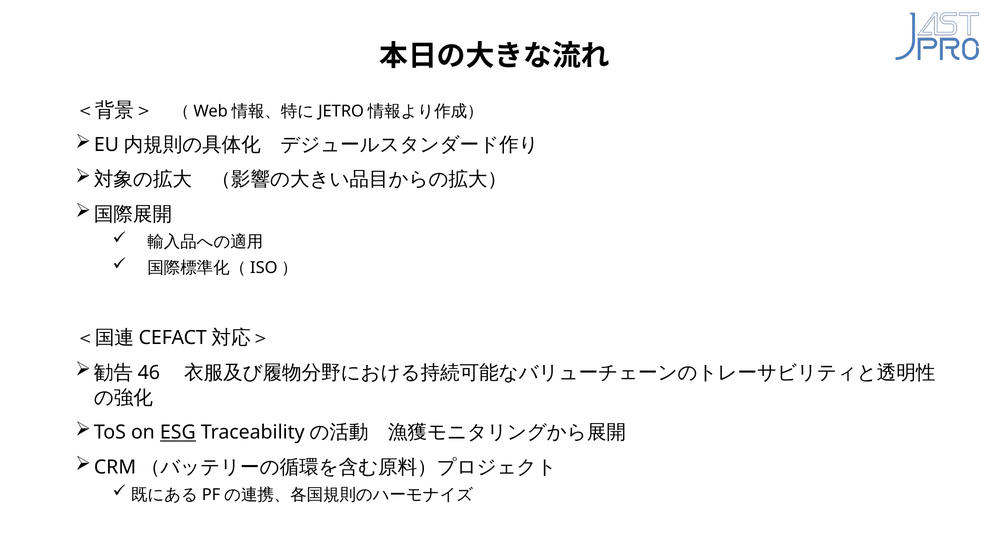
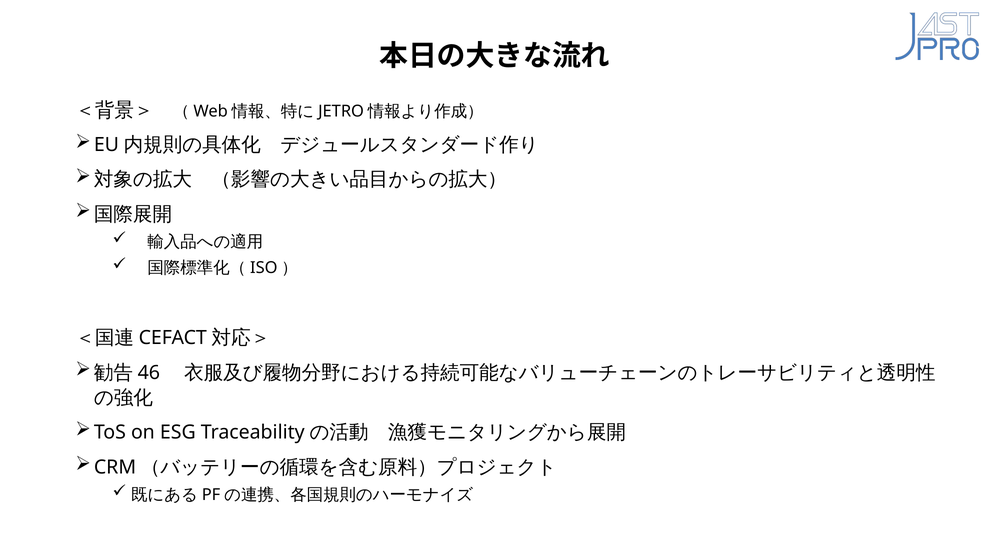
ESG underline: present -> none
